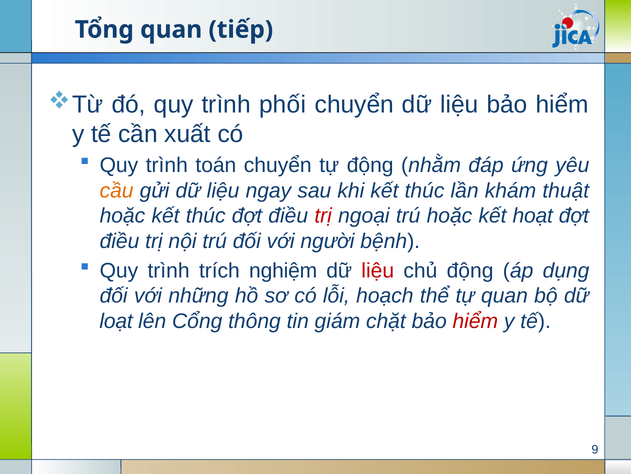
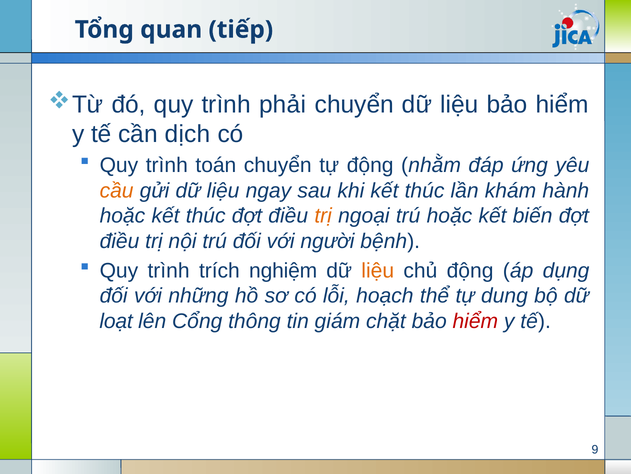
phối: phối -> phải
xuất: xuất -> dịch
thuật: thuật -> hành
trị at (323, 216) colour: red -> orange
hoạt: hoạt -> biến
liệu at (378, 270) colour: red -> orange
tự quan: quan -> dung
